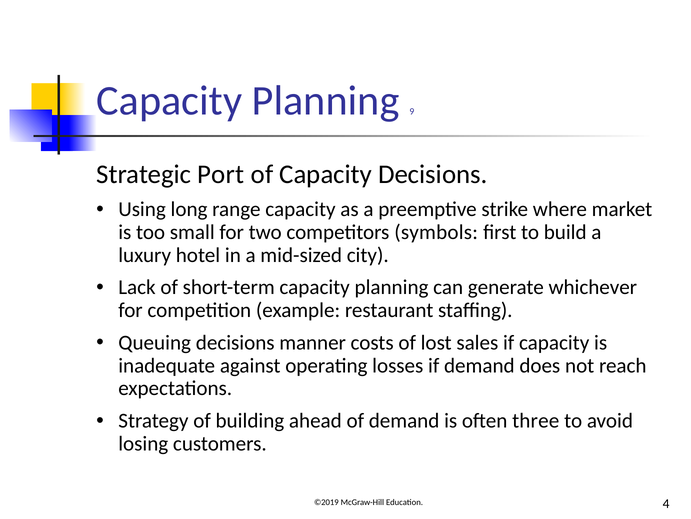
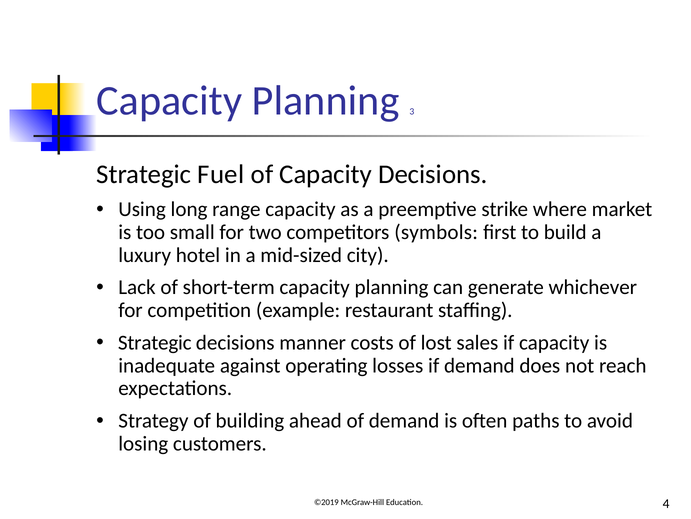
9: 9 -> 3
Port: Port -> Fuel
Queuing at (155, 342): Queuing -> Strategic
three: three -> paths
